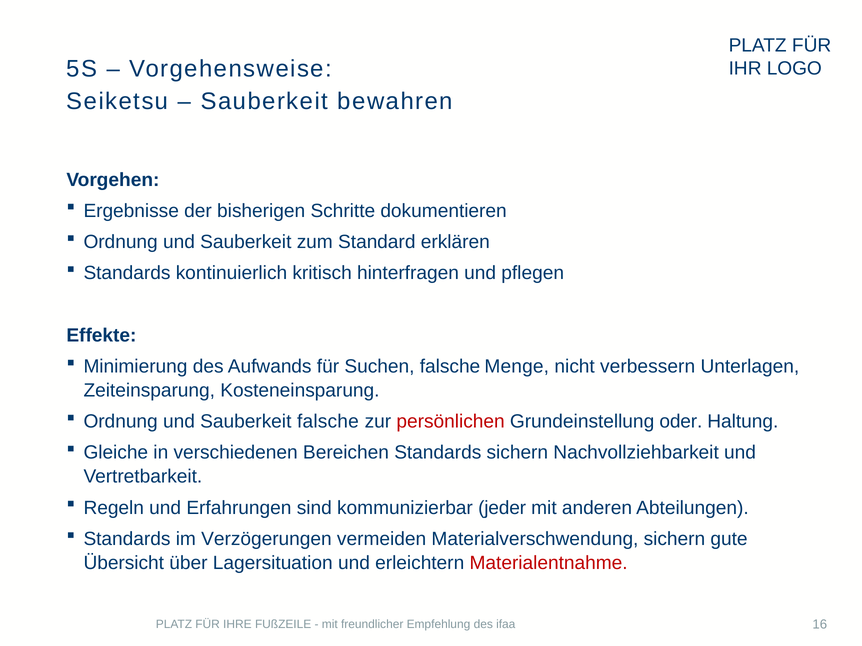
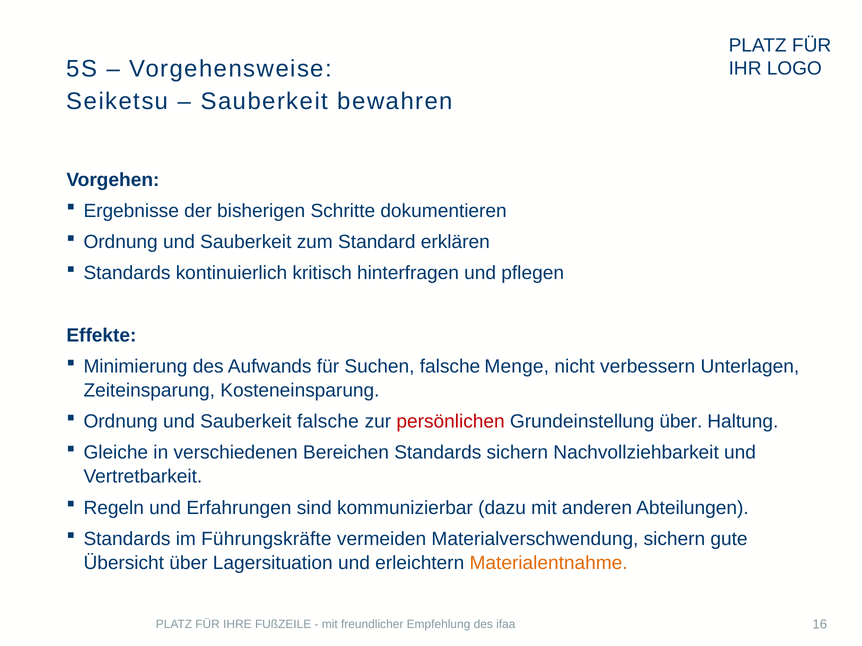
Grundeinstellung oder: oder -> über
jeder: jeder -> dazu
Verzögerungen: Verzögerungen -> Führungskräfte
Materialentnahme colour: red -> orange
